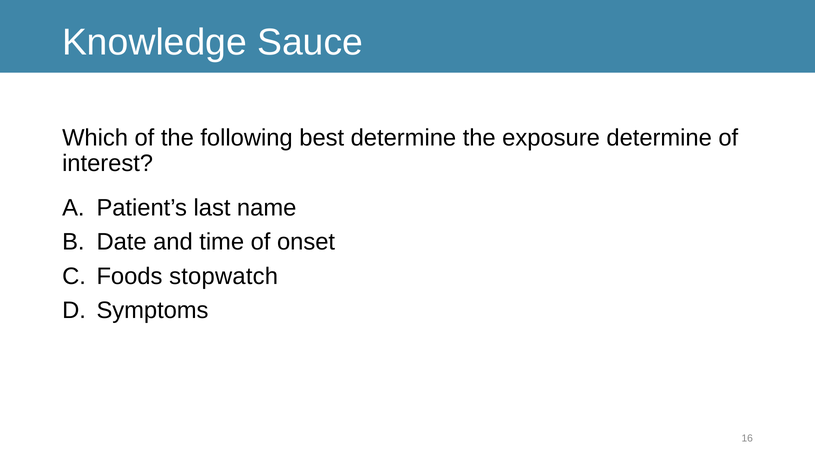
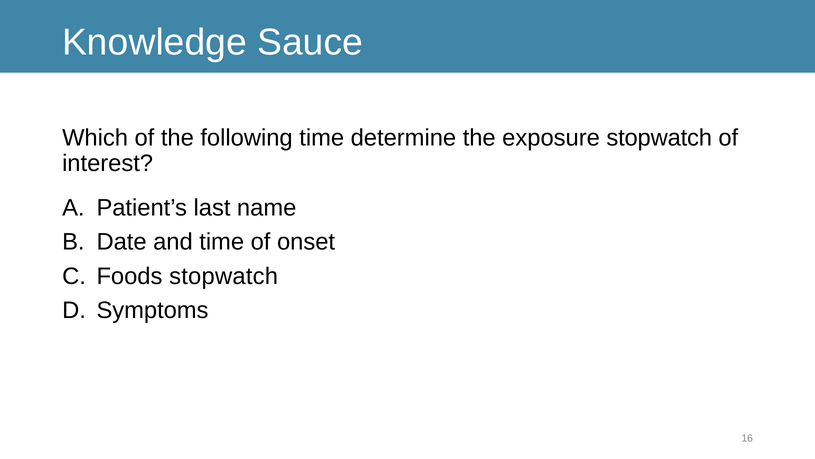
following best: best -> time
exposure determine: determine -> stopwatch
